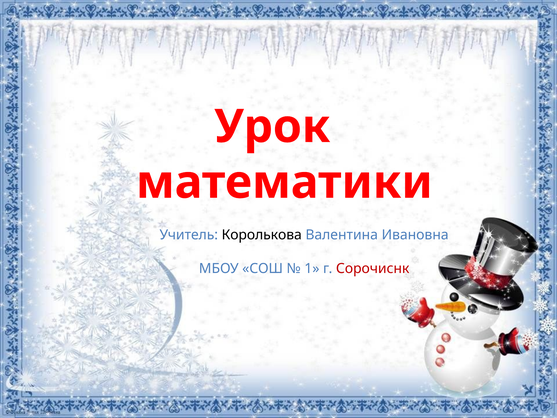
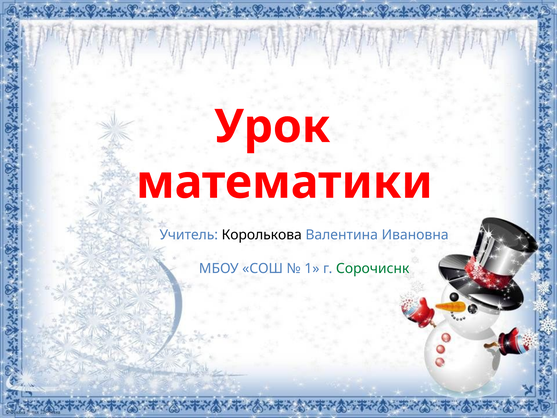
Сорочиснк colour: red -> green
